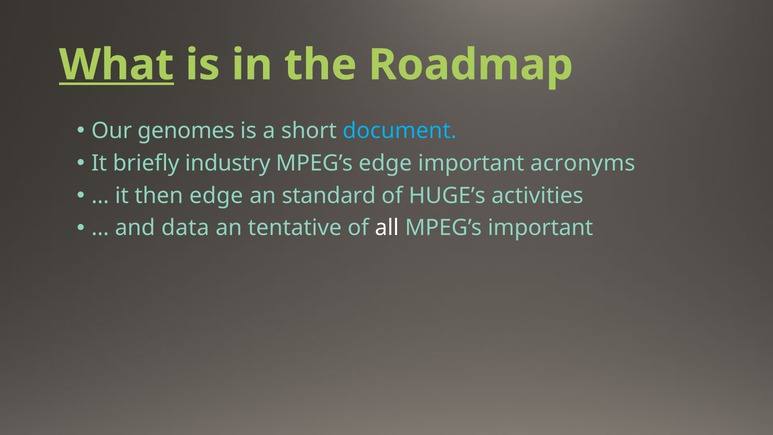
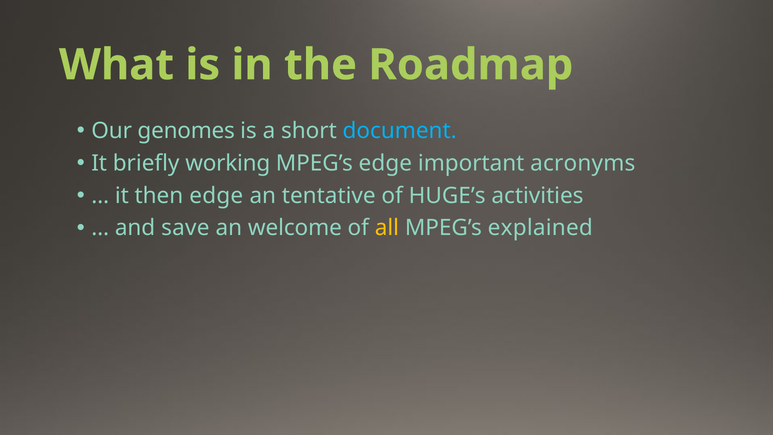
What underline: present -> none
industry: industry -> working
standard: standard -> tentative
data: data -> save
tentative: tentative -> welcome
all colour: white -> yellow
MPEG’s important: important -> explained
